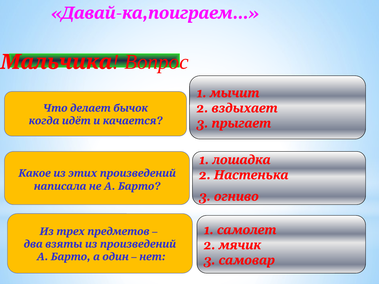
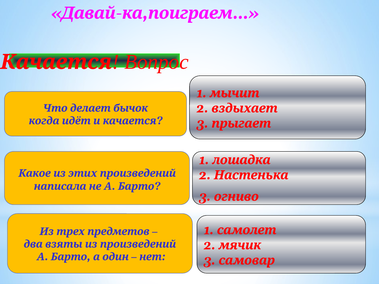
Мальчика at (56, 62): Мальчика -> Качается
